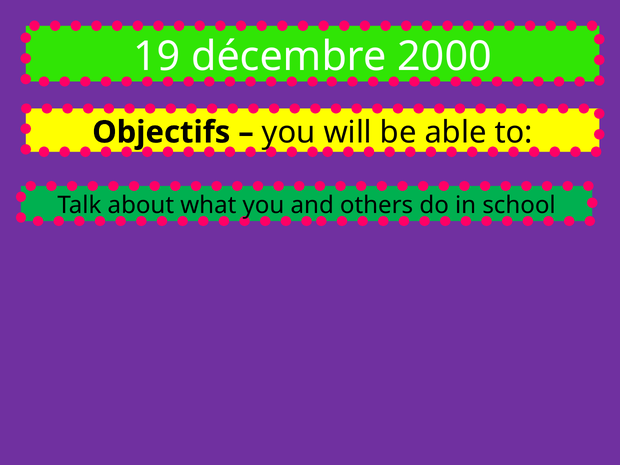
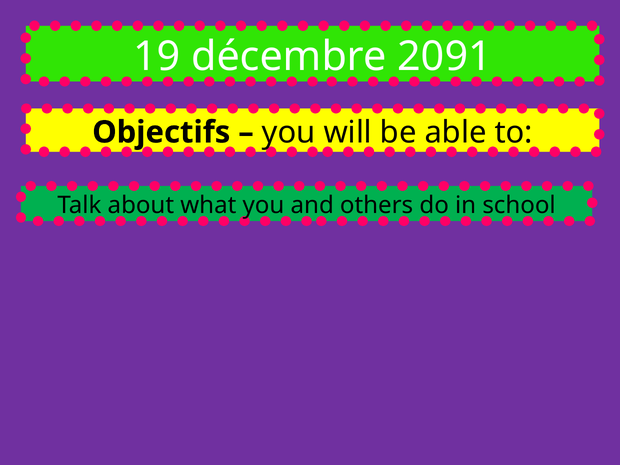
2000: 2000 -> 2091
